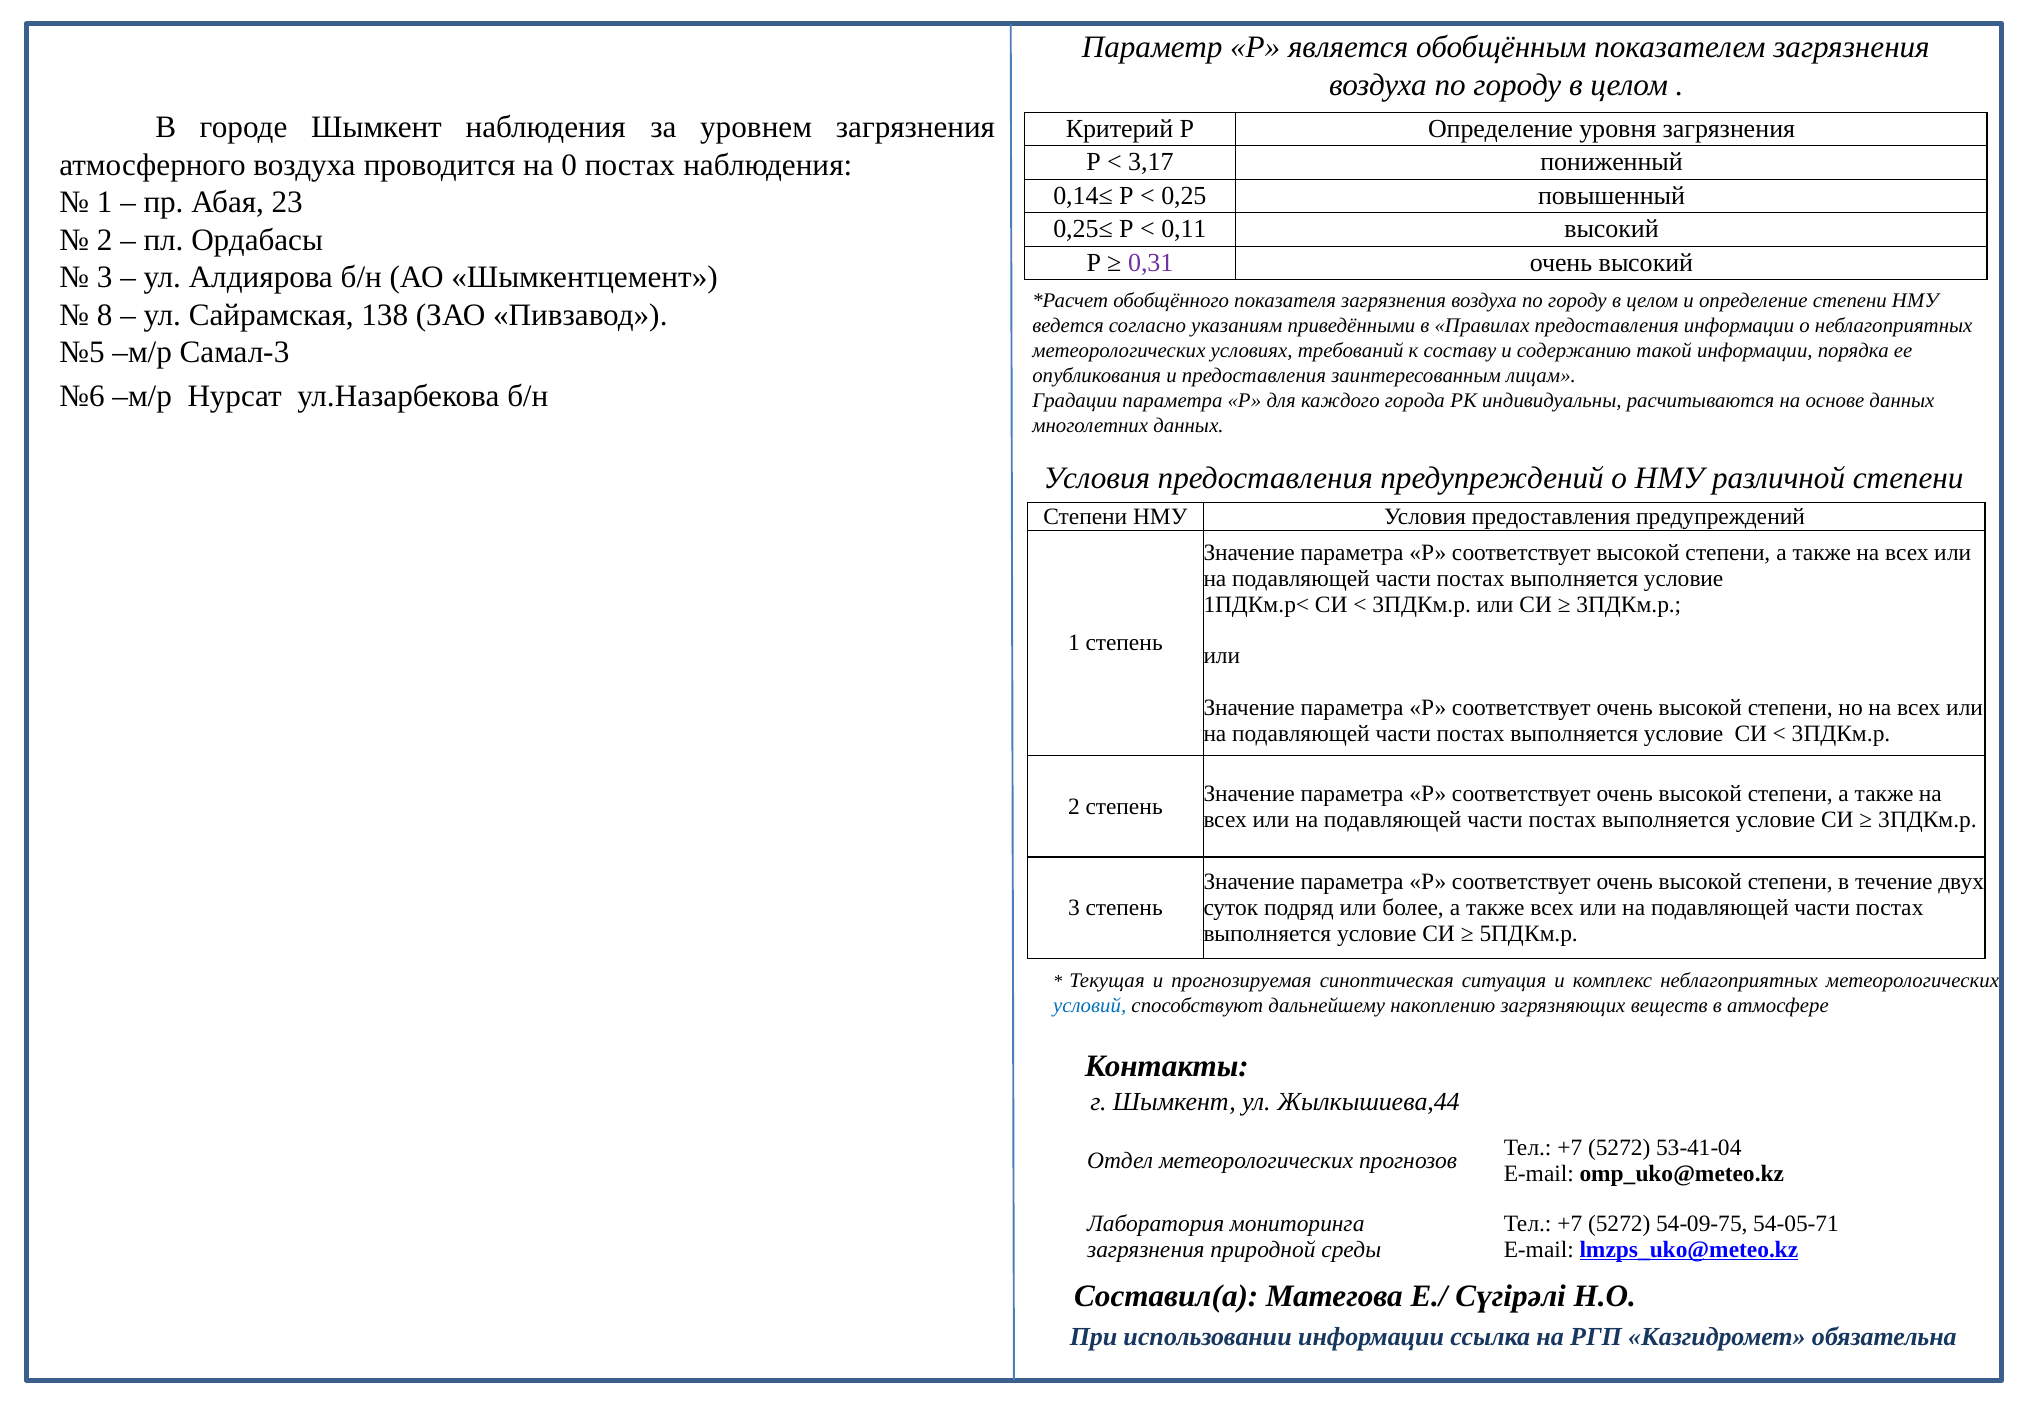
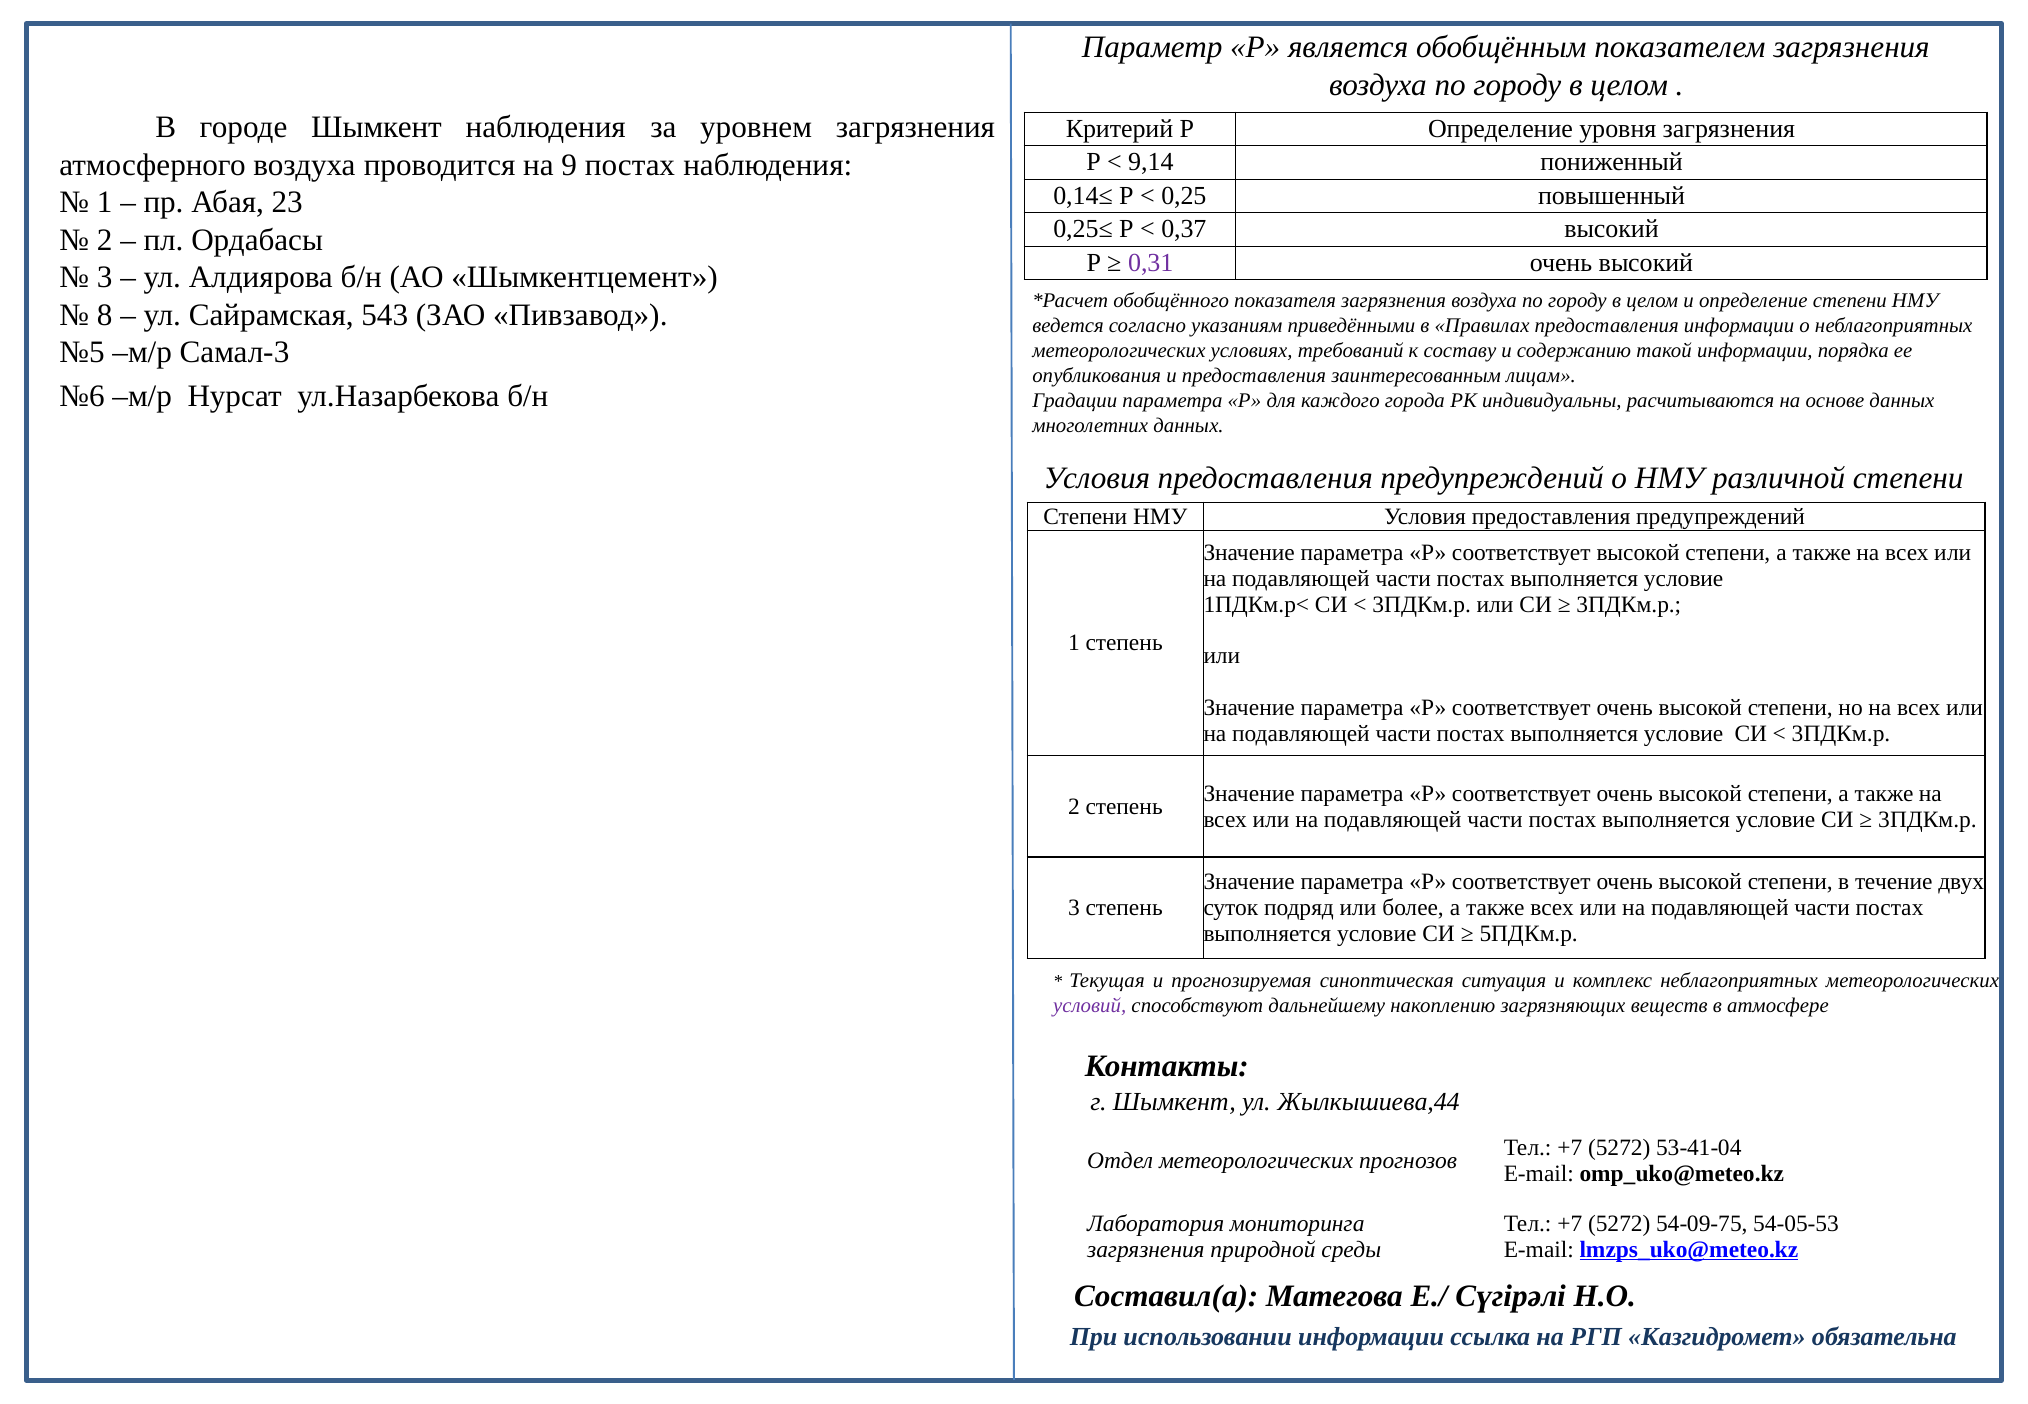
3,17: 3,17 -> 9,14
0: 0 -> 9
0,11: 0,11 -> 0,37
138: 138 -> 543
условий colour: blue -> purple
54-05-71: 54-05-71 -> 54-05-53
